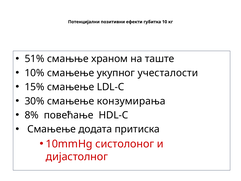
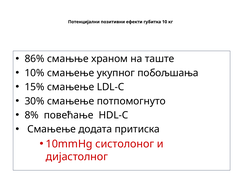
51%: 51% -> 86%
учесталости: учесталости -> побољшања
конзумирања: конзумирања -> потпомогнуто
